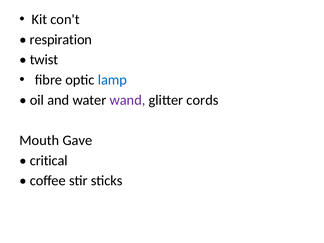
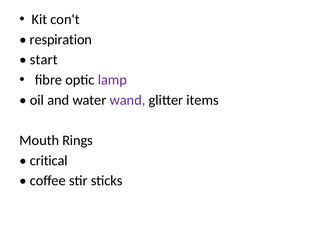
twist: twist -> start
lamp colour: blue -> purple
cords: cords -> items
Gave: Gave -> Rings
